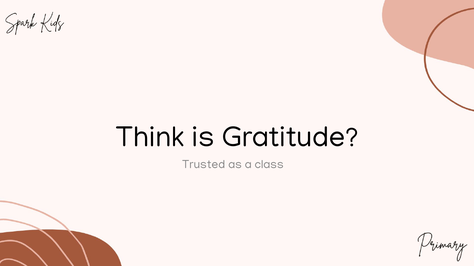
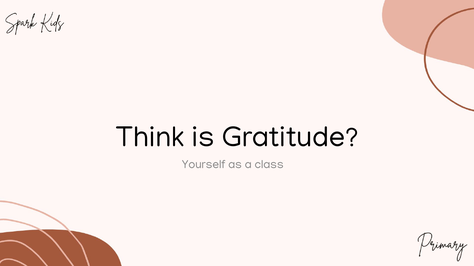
Trusted: Trusted -> Yourself
